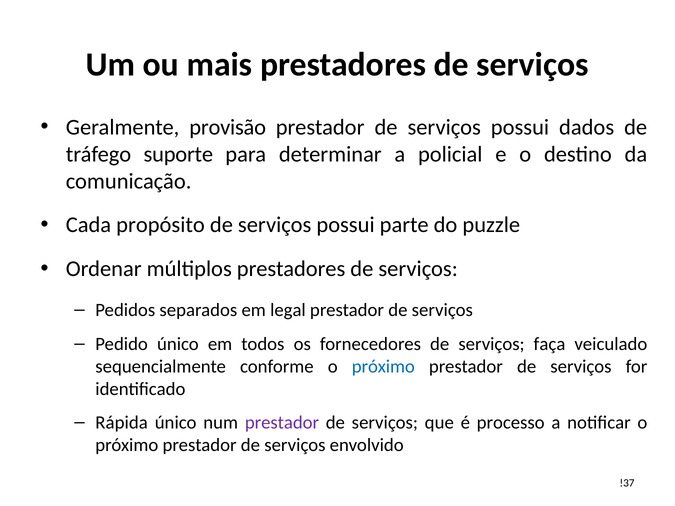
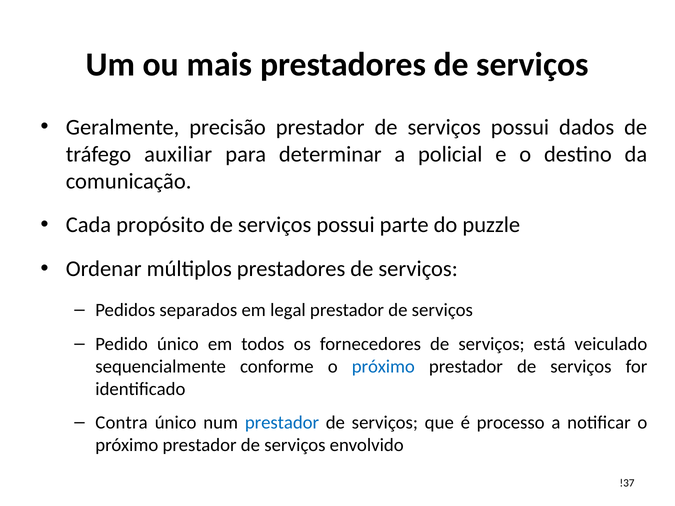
provisão: provisão -> precisão
suporte: suporte -> auxiliar
faça: faça -> está
Rápida: Rápida -> Contra
prestador at (282, 423) colour: purple -> blue
